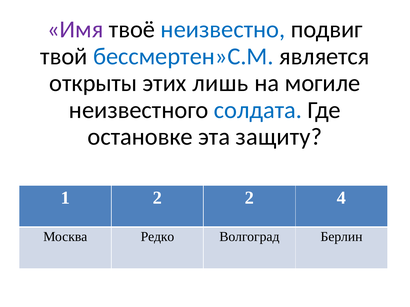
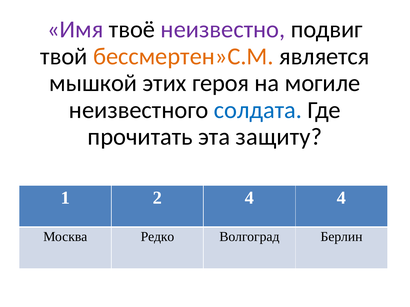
неизвестно colour: blue -> purple
бессмертен»С.М colour: blue -> orange
открыты: открыты -> мышкой
лишь: лишь -> героя
остановке: остановке -> прочитать
2 2: 2 -> 4
